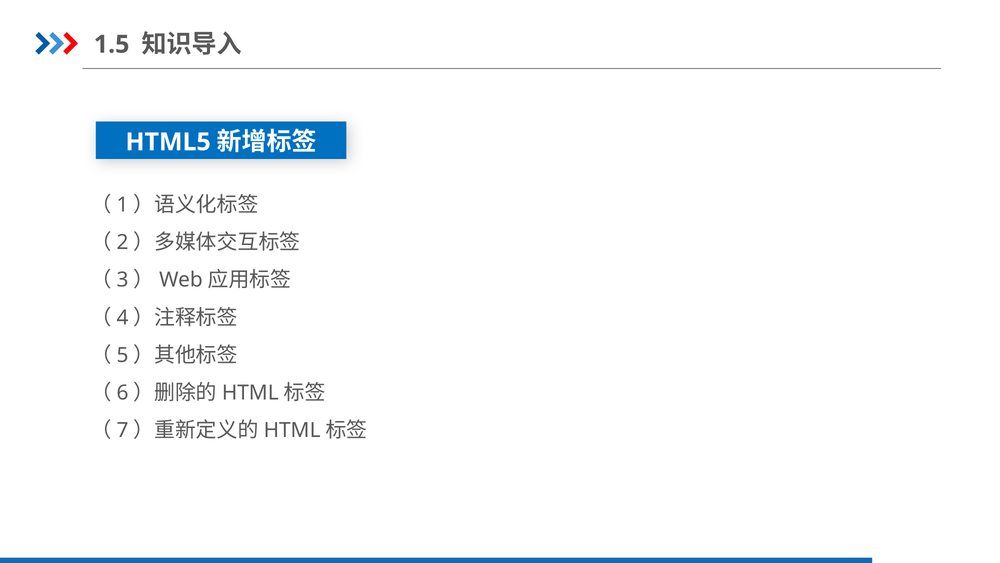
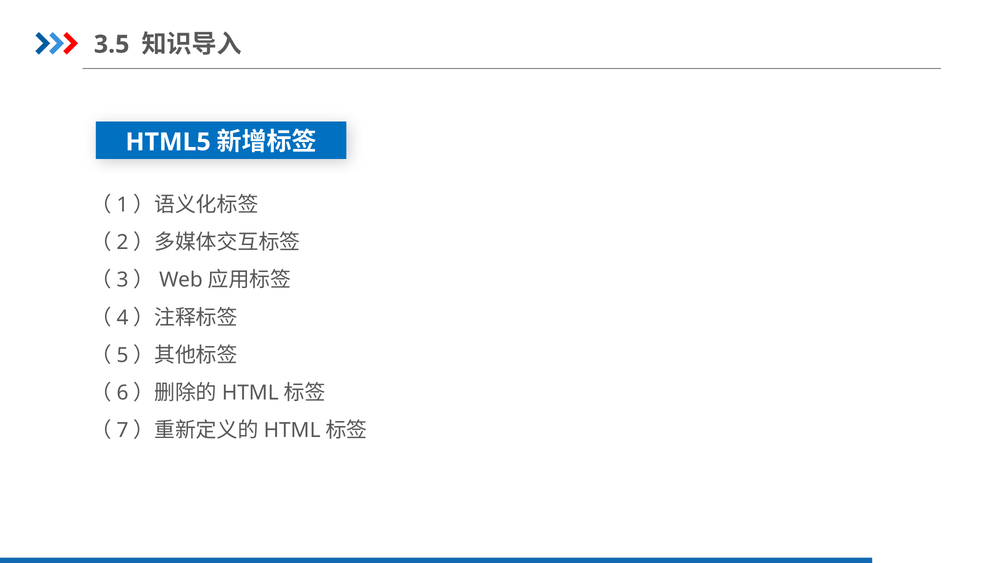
1.5: 1.5 -> 3.5
